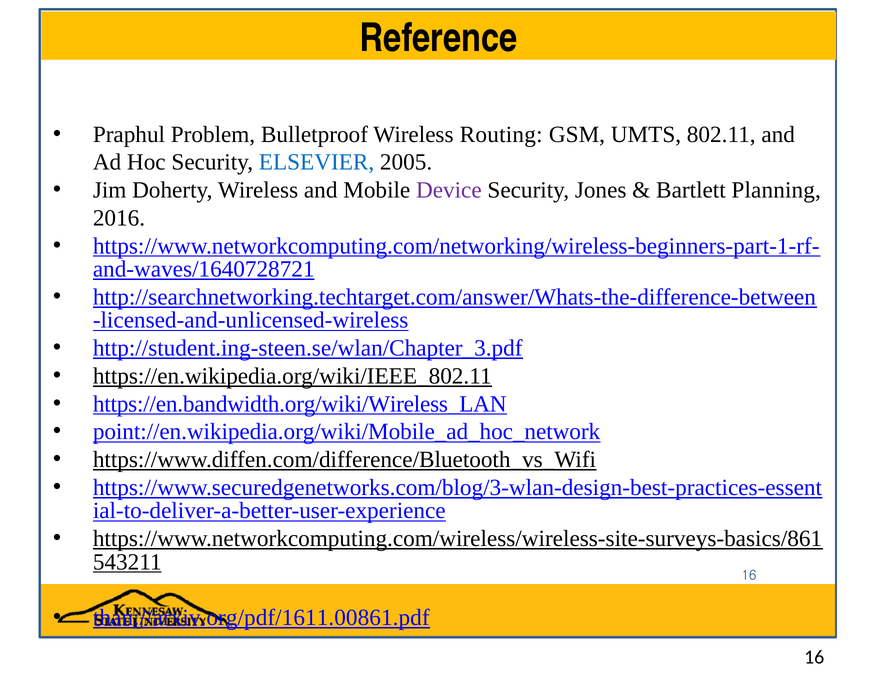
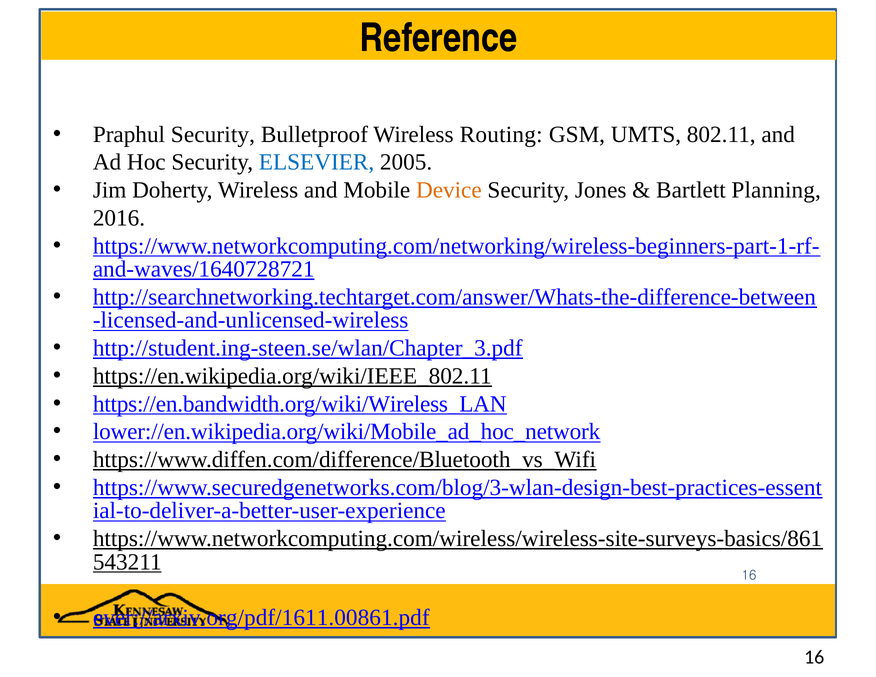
Praphul Problem: Problem -> Security
Device colour: purple -> orange
point://en.wikipedia.org/wiki/Mobile_ad_hoc_network: point://en.wikipedia.org/wiki/Mobile_ad_hoc_network -> lower://en.wikipedia.org/wiki/Mobile_ad_hoc_network
than://arxiv.org/pdf/1611.00861.pdf: than://arxiv.org/pdf/1611.00861.pdf -> ever://arxiv.org/pdf/1611.00861.pdf
